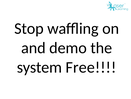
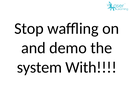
Free: Free -> With
